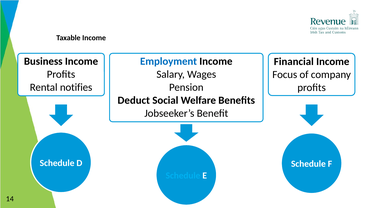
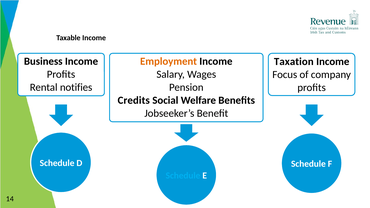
Employment colour: blue -> orange
Financial: Financial -> Taxation
Deduct: Deduct -> Credits
